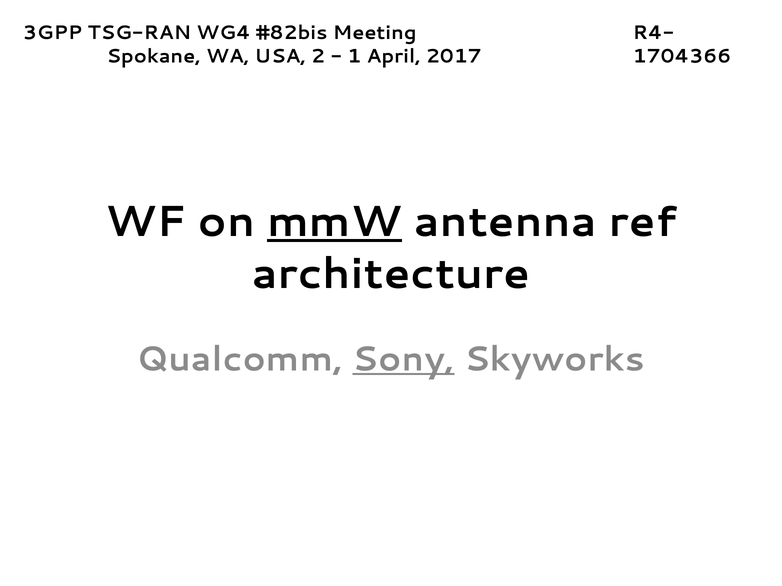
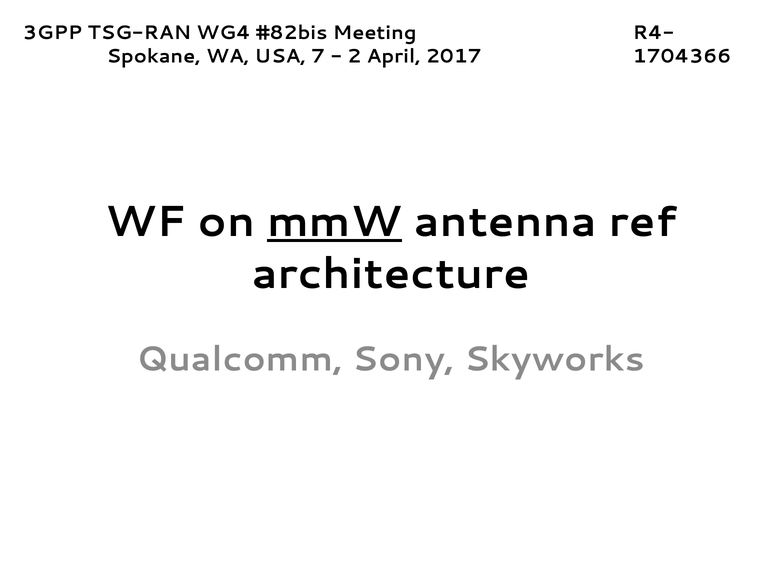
2: 2 -> 7
1: 1 -> 2
Sony underline: present -> none
